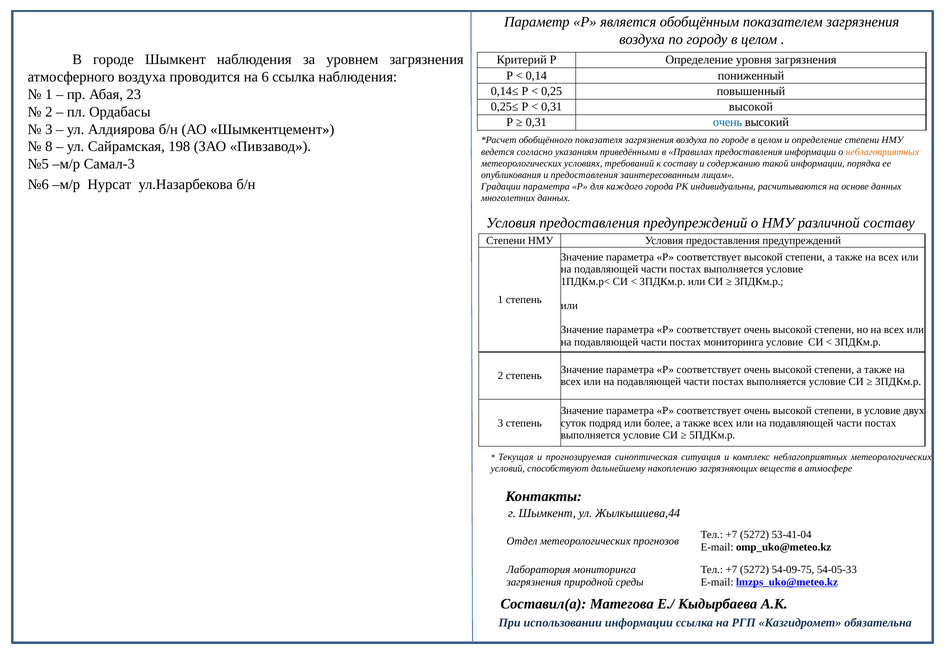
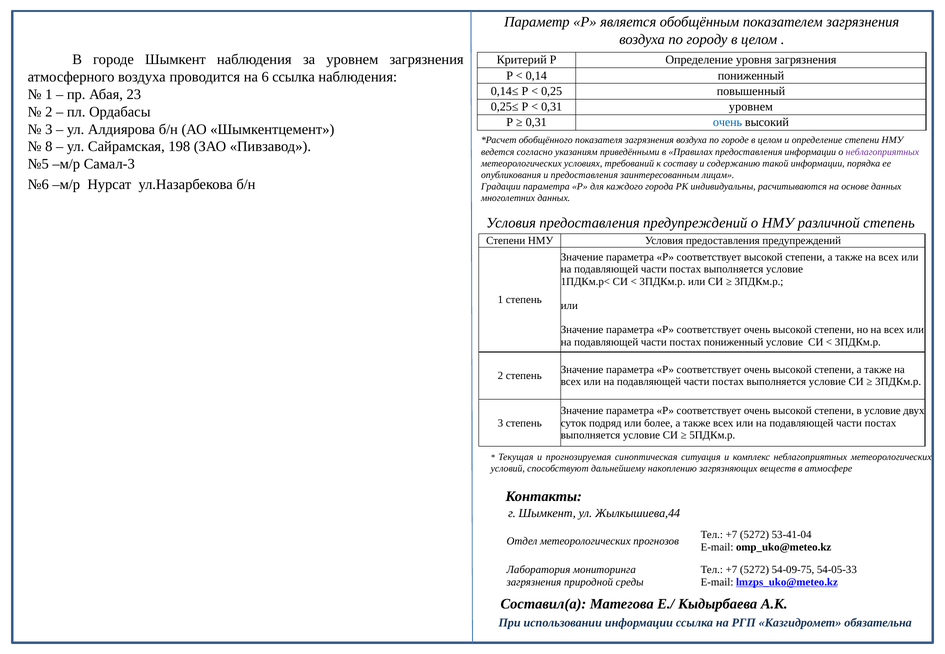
0,31 высокой: высокой -> уровнем
неблагоприятных at (882, 152) colour: orange -> purple
различной составу: составу -> степень
постах мониторинга: мониторинга -> пониженный
